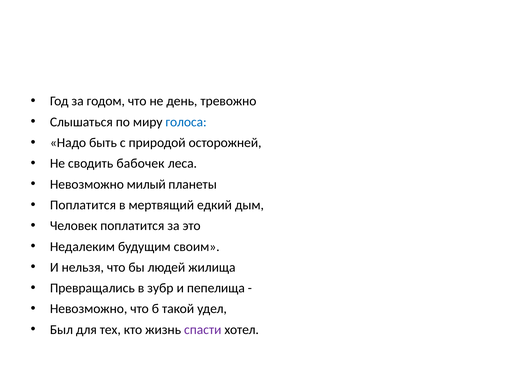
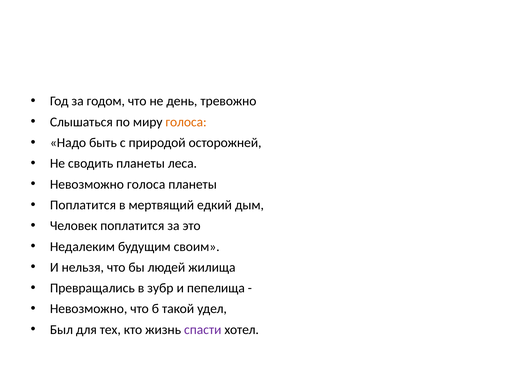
голоса at (186, 122) colour: blue -> orange
сводить бабочек: бабочек -> планеты
Невозможно милый: милый -> голоса
